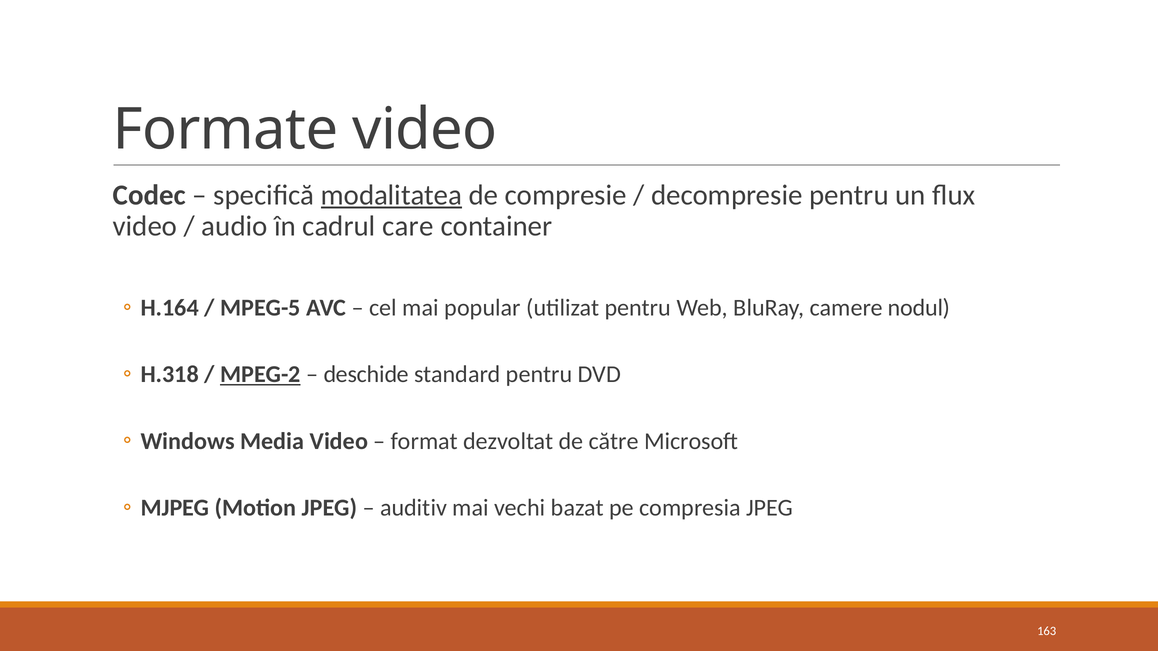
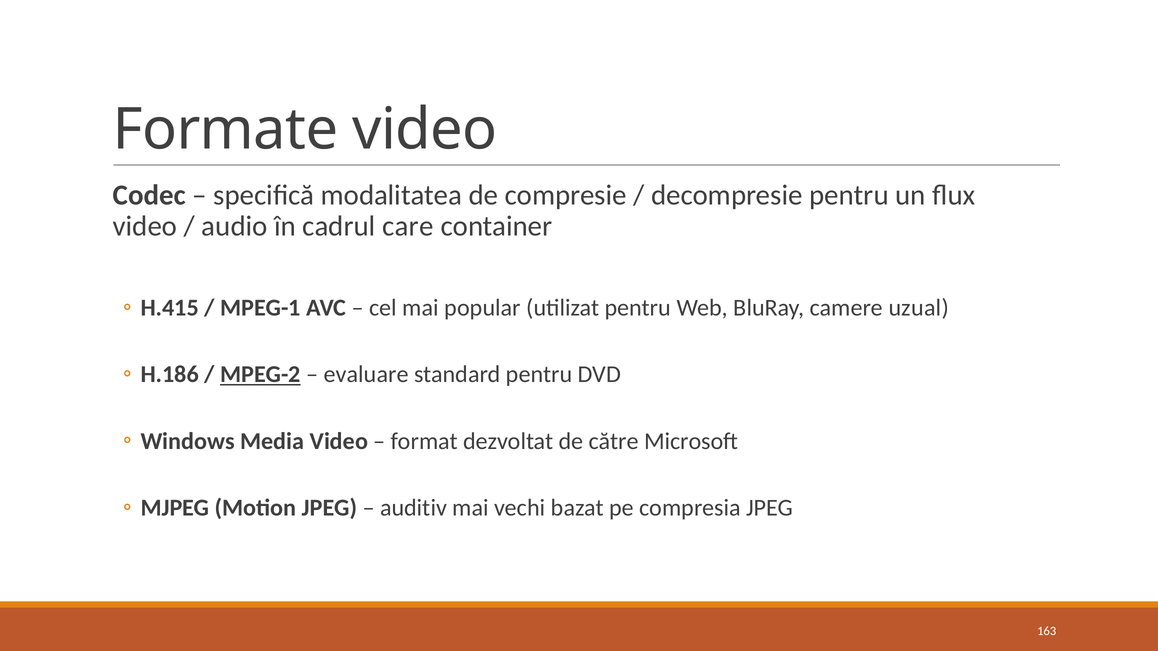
modalitatea underline: present -> none
H.164: H.164 -> H.415
MPEG-5: MPEG-5 -> MPEG-1
nodul: nodul -> uzual
H.318: H.318 -> H.186
deschide: deschide -> evaluare
